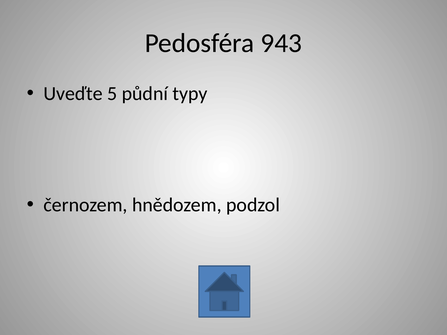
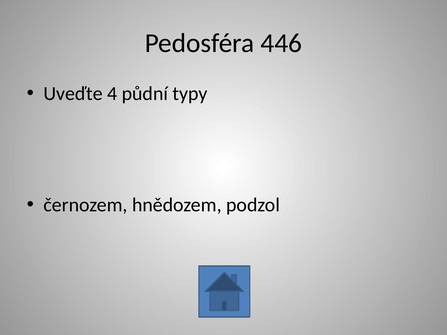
943: 943 -> 446
5: 5 -> 4
